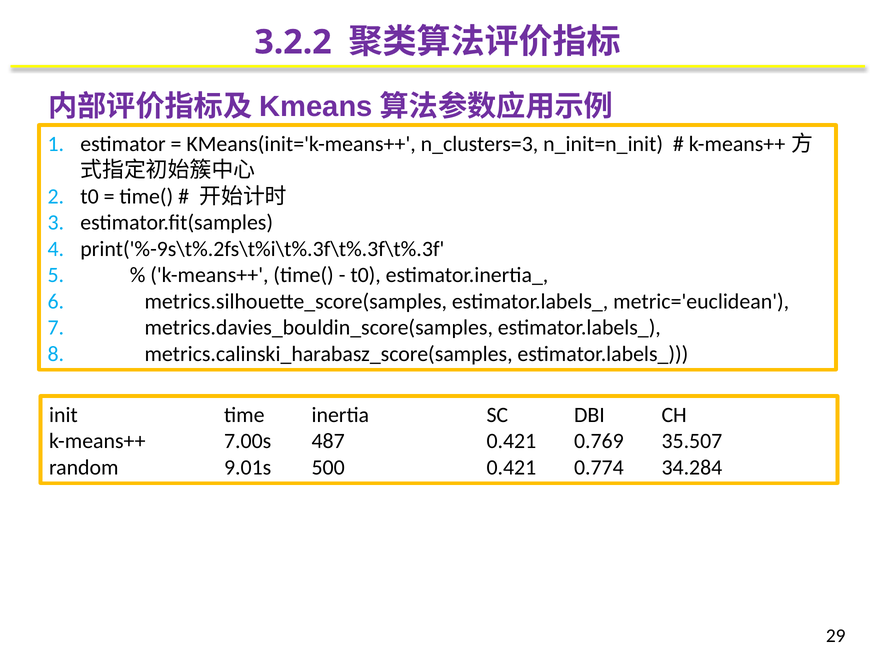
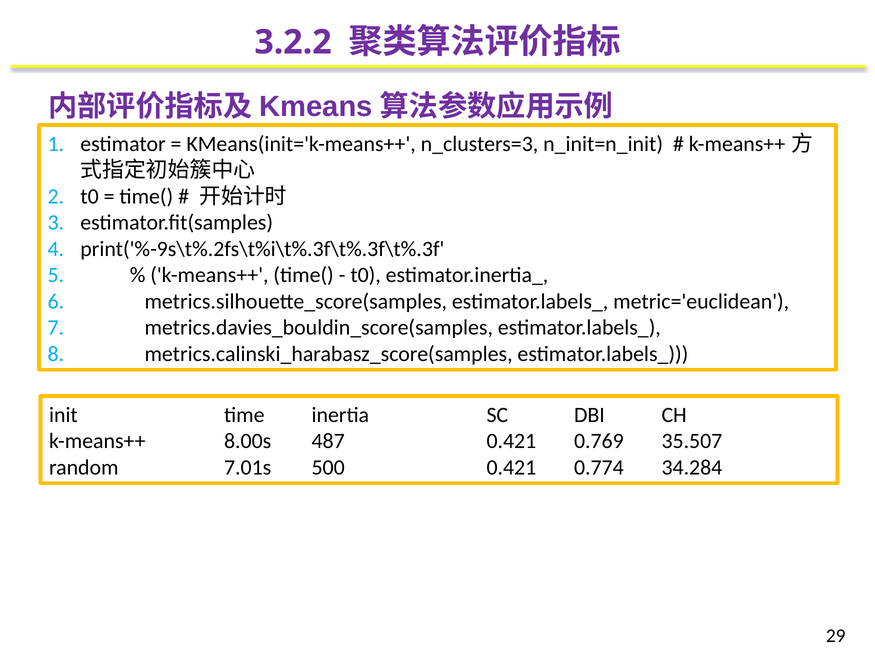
7.00s: 7.00s -> 8.00s
9.01s: 9.01s -> 7.01s
